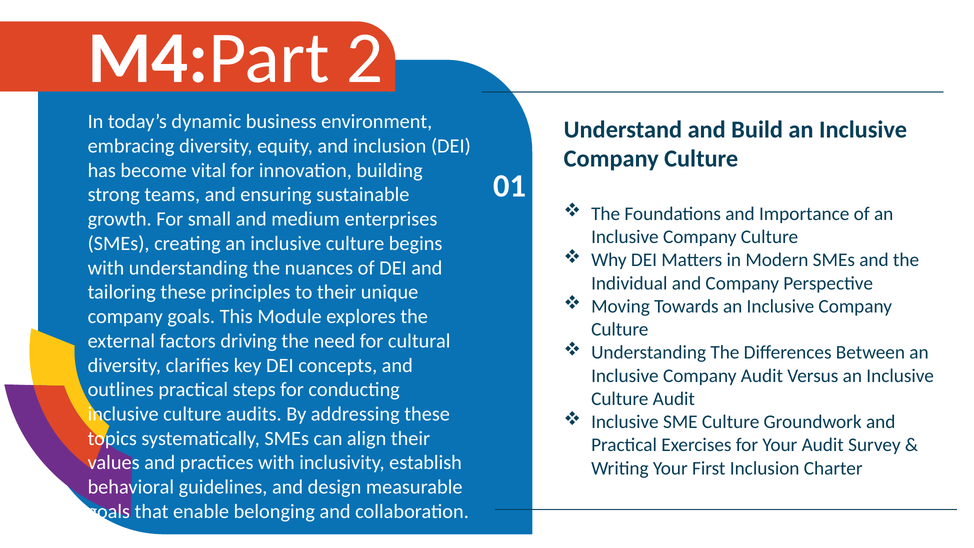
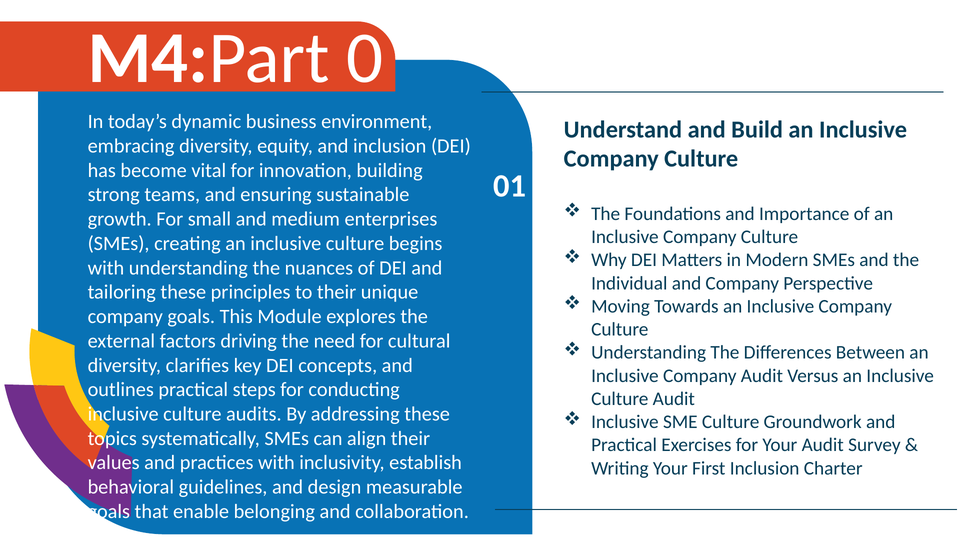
2: 2 -> 0
